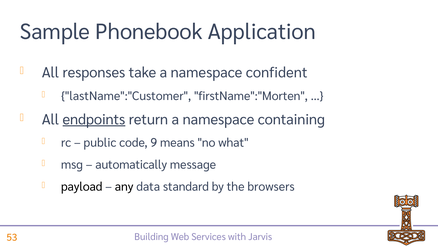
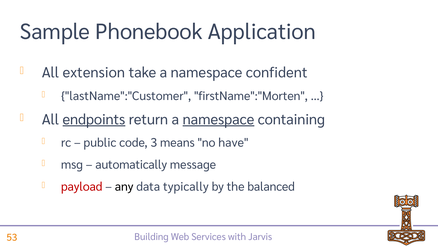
responses: responses -> extension
namespace at (218, 119) underline: none -> present
9: 9 -> 3
what: what -> have
payload colour: black -> red
standard: standard -> typically
browsers: browsers -> balanced
